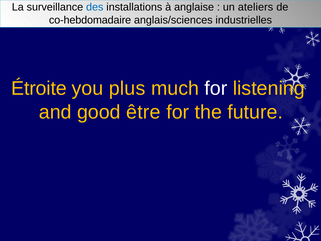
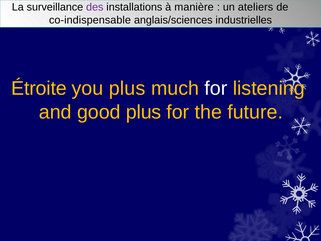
des colour: blue -> purple
anglaise: anglaise -> manière
co-hebdomadaire: co-hebdomadaire -> co-indispensable
good être: être -> plus
